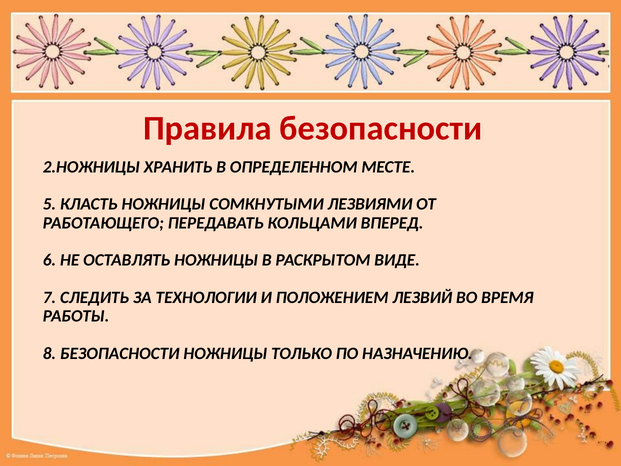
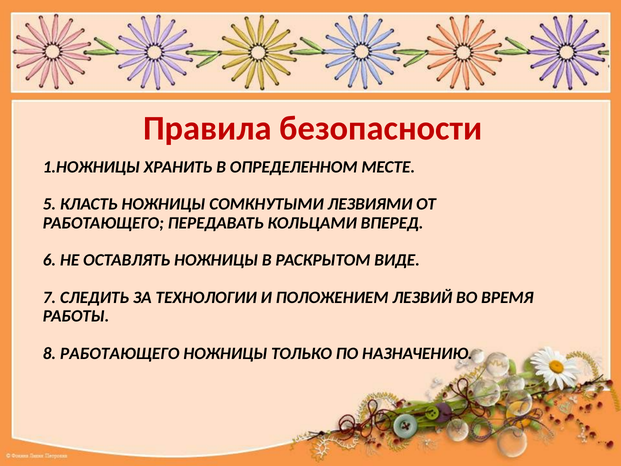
2.НОЖНИЦЫ: 2.НОЖНИЦЫ -> 1.НОЖНИЦЫ
8 БЕЗОПАСНОСТИ: БЕЗОПАСНОСТИ -> РАБОТАЮЩЕГО
